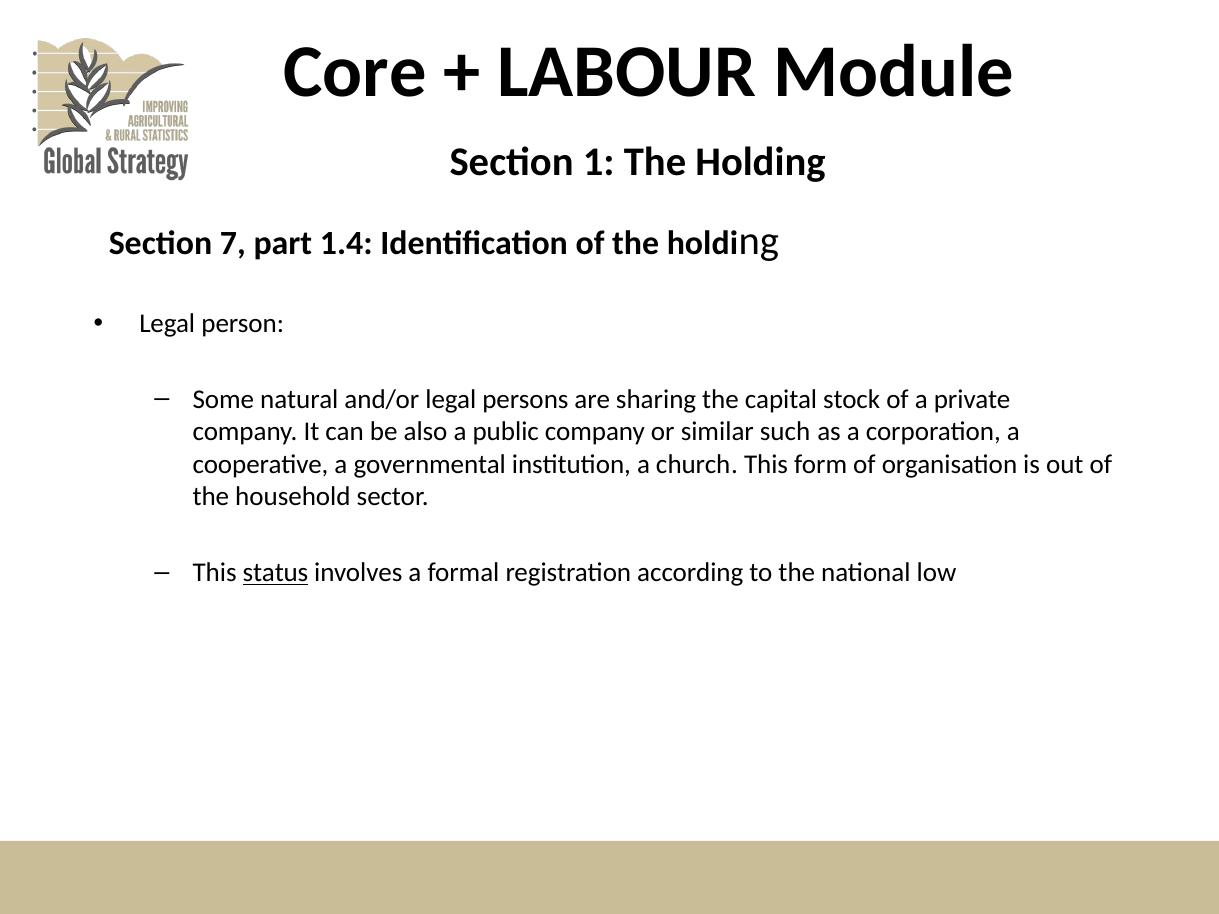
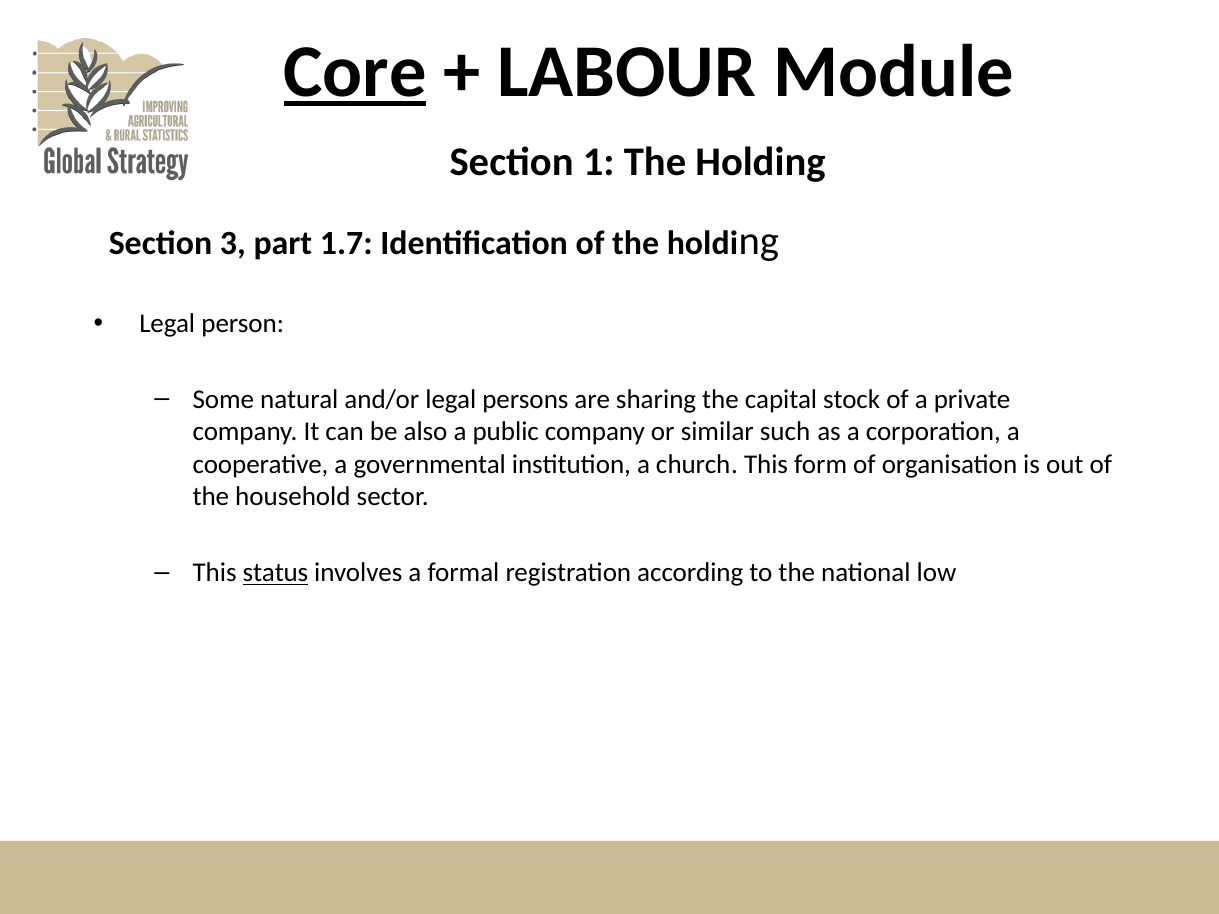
Core underline: none -> present
7: 7 -> 3
1.4: 1.4 -> 1.7
